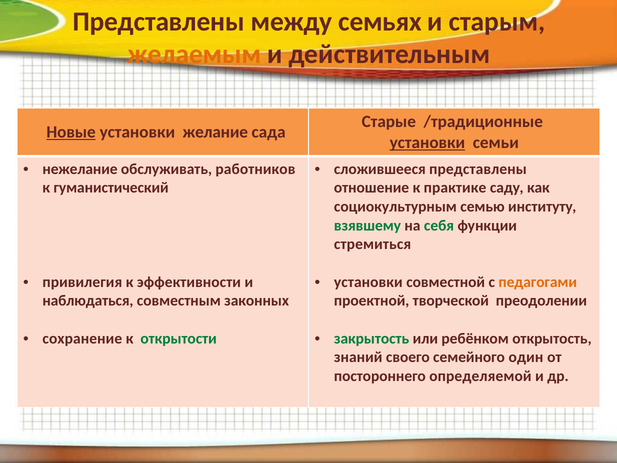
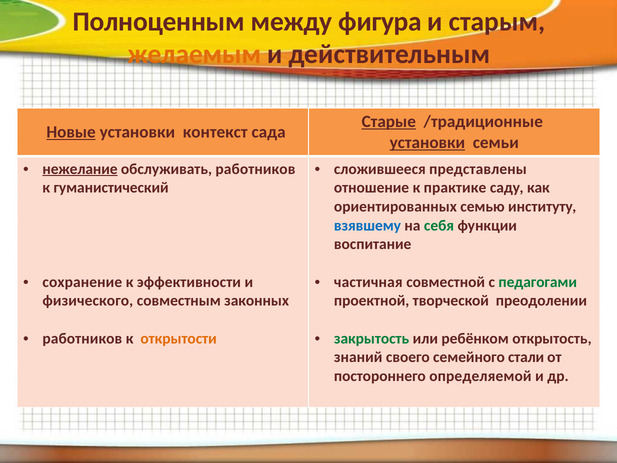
Представлены at (159, 21): Представлены -> Полноценным
семьях: семьях -> фигура
Старые underline: none -> present
желание: желание -> контекст
нежелание underline: none -> present
социокультурным: социокультурным -> ориентированных
взявшему colour: green -> blue
стремиться: стремиться -> воспитание
привилегия: привилегия -> сохранение
установки at (368, 282): установки -> частичная
педагогами colour: orange -> green
наблюдаться: наблюдаться -> физического
сохранение at (82, 338): сохранение -> работников
открытости colour: green -> orange
один: один -> стали
